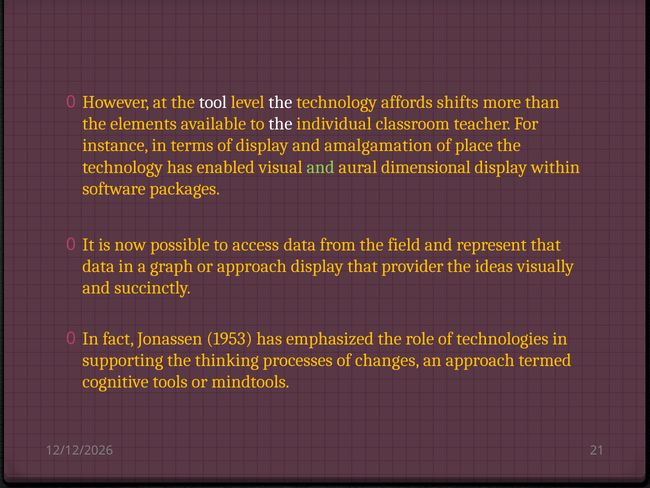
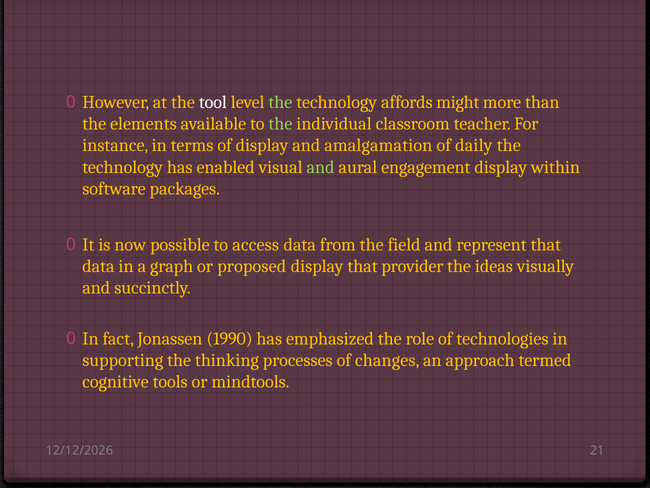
the at (280, 102) colour: white -> light green
shifts: shifts -> might
the at (280, 124) colour: white -> light green
place: place -> daily
dimensional: dimensional -> engagement
or approach: approach -> proposed
1953: 1953 -> 1990
